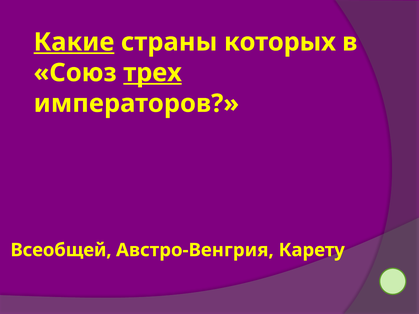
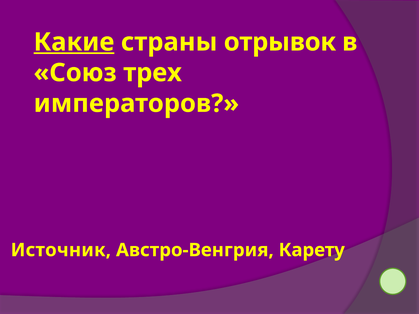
которых: которых -> отрывок
трех underline: present -> none
Всеобщей: Всеобщей -> Источник
